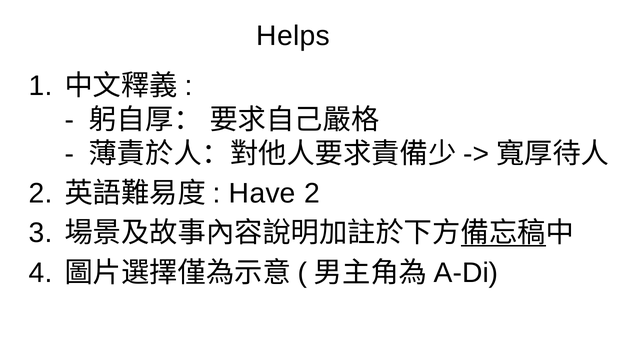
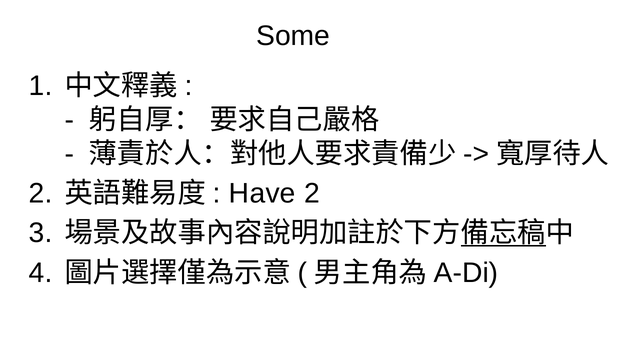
Helps: Helps -> Some
